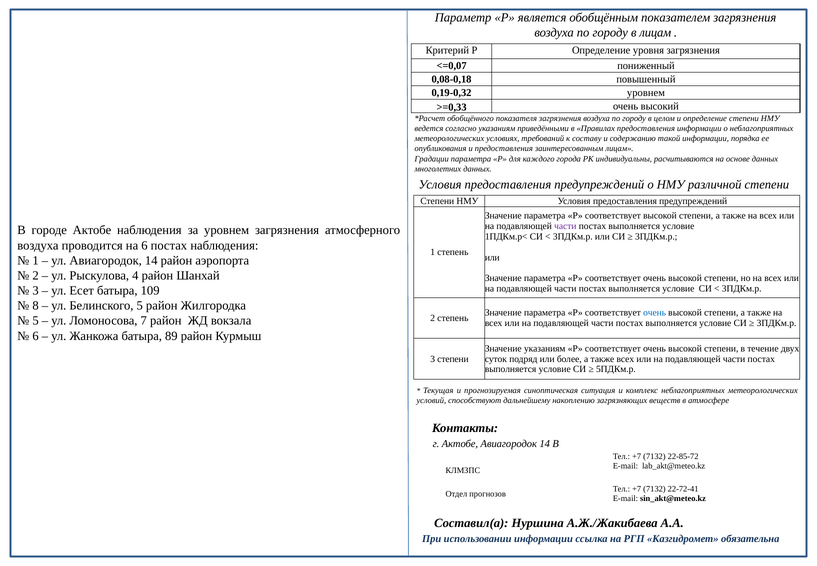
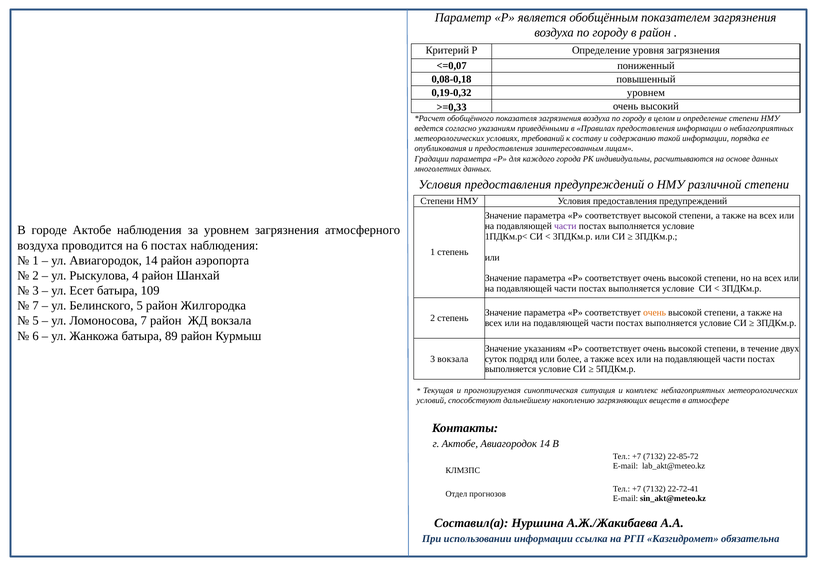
в лицам: лицам -> район
8 at (36, 306): 8 -> 7
очень at (655, 313) colour: blue -> orange
3 степени: степени -> вокзала
